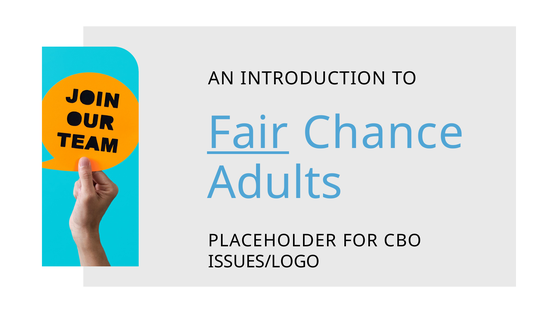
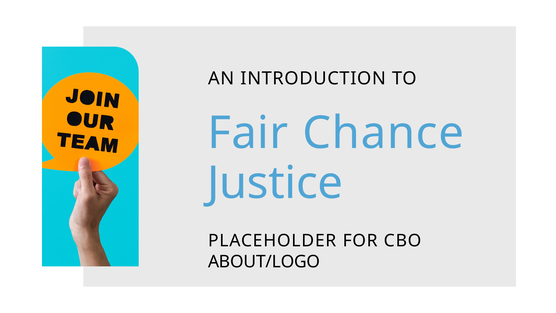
Fair underline: present -> none
Adults: Adults -> Justice
ISSUES/LOGO: ISSUES/LOGO -> ABOUT/LOGO
